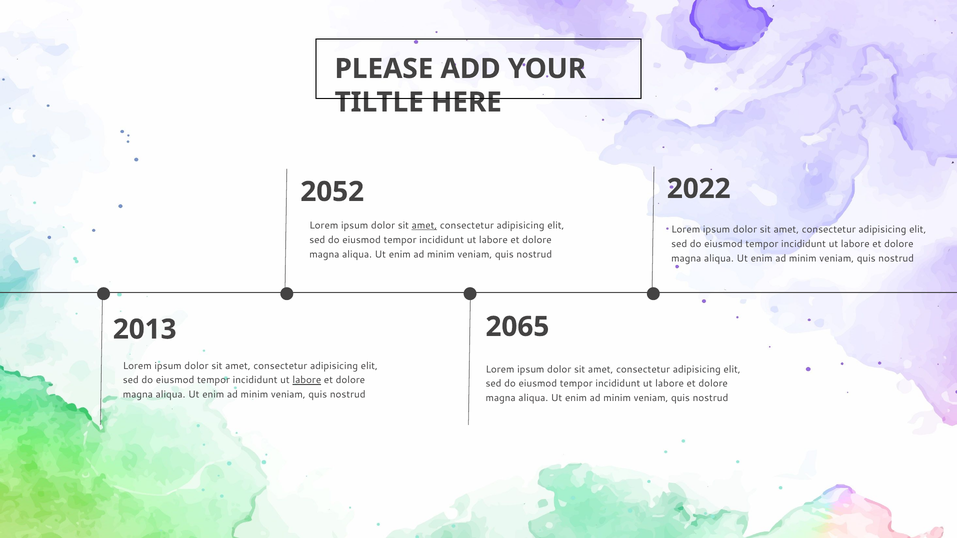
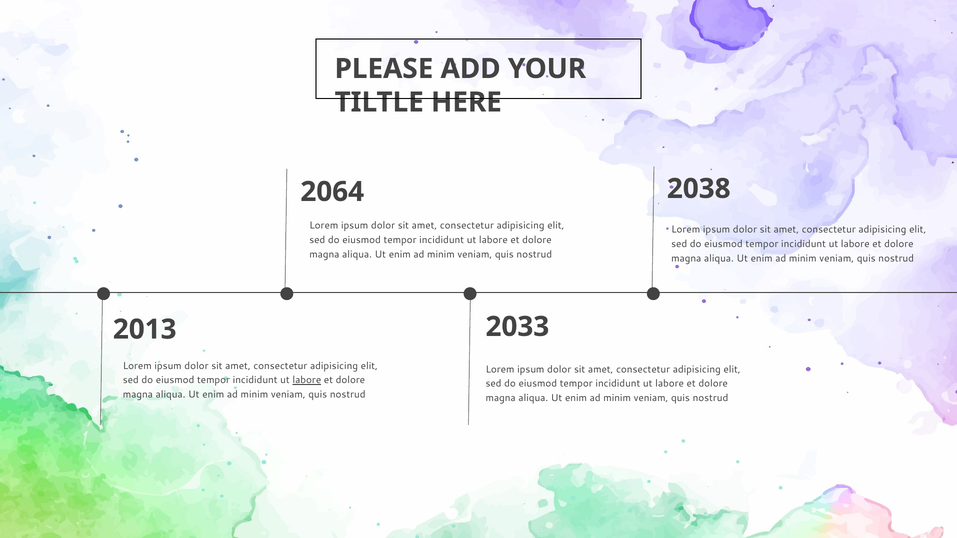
2022: 2022 -> 2038
2052: 2052 -> 2064
amet at (424, 226) underline: present -> none
2065: 2065 -> 2033
